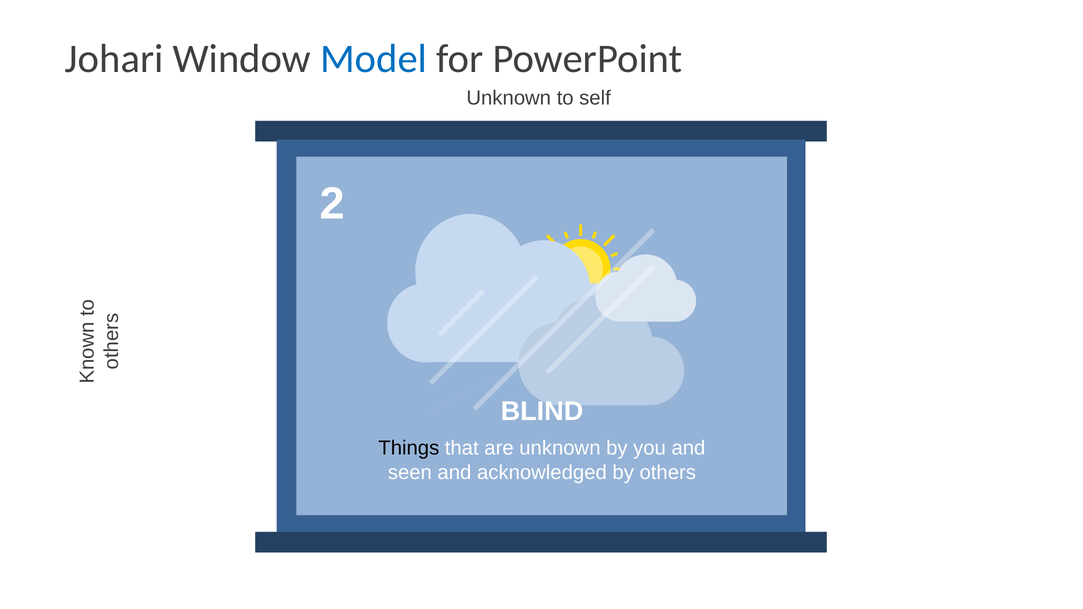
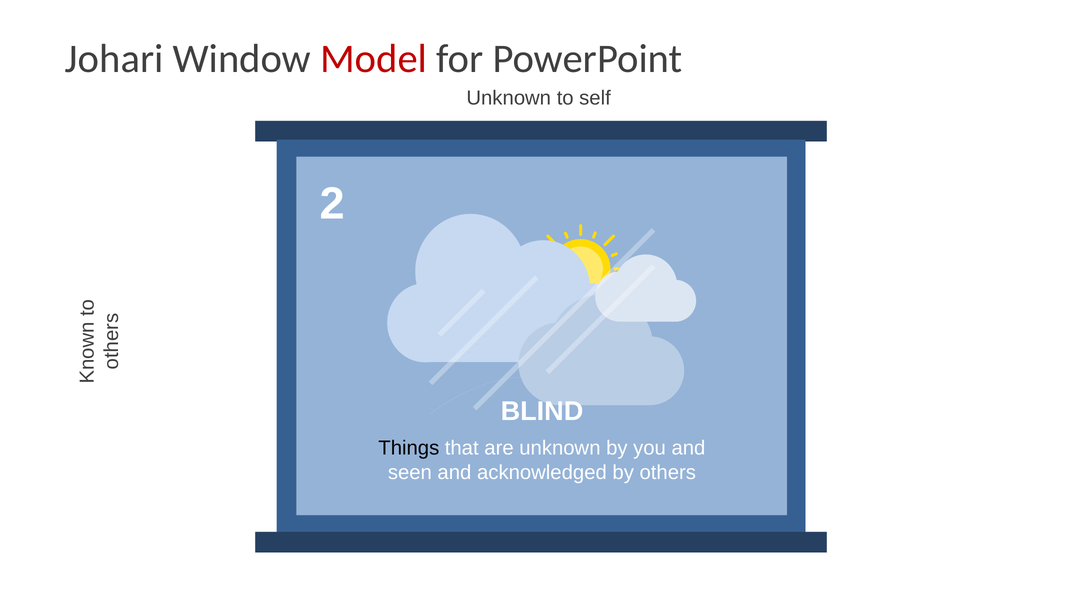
Model colour: blue -> red
